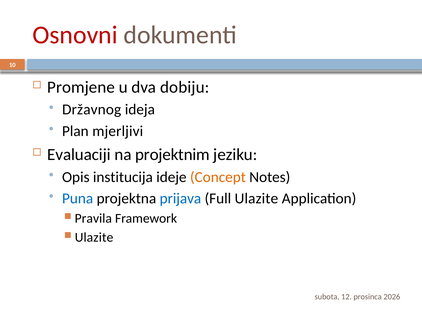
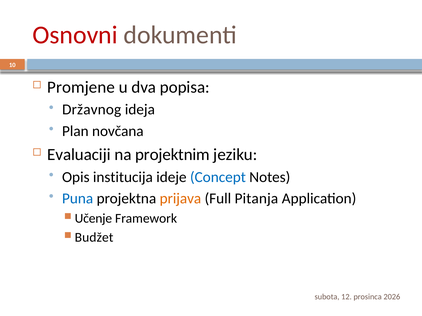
dobiju: dobiju -> popisa
mjerljivi: mjerljivi -> novčana
Concept colour: orange -> blue
prijava colour: blue -> orange
Full Ulazite: Ulazite -> Pitanja
Pravila: Pravila -> Učenje
Ulazite at (94, 238): Ulazite -> Budžet
